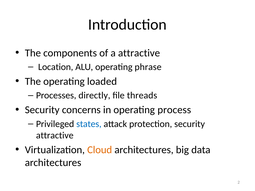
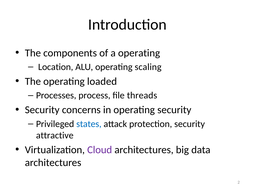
a attractive: attractive -> operating
phrase: phrase -> scaling
directly: directly -> process
operating process: process -> security
Cloud colour: orange -> purple
